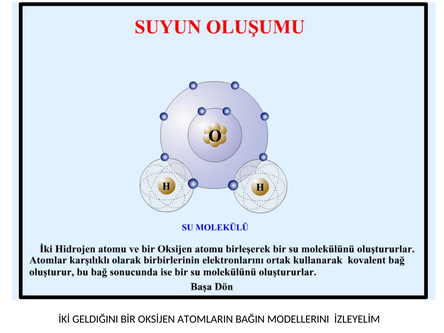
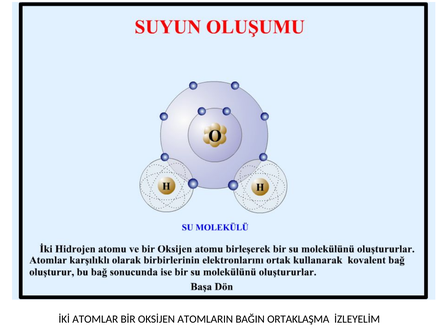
GELDIĞINI: GELDIĞINI -> ATOMLAR
MODELLERINI: MODELLERINI -> ORTAKLAŞMA
